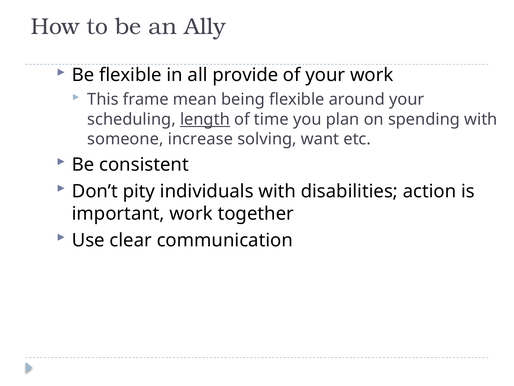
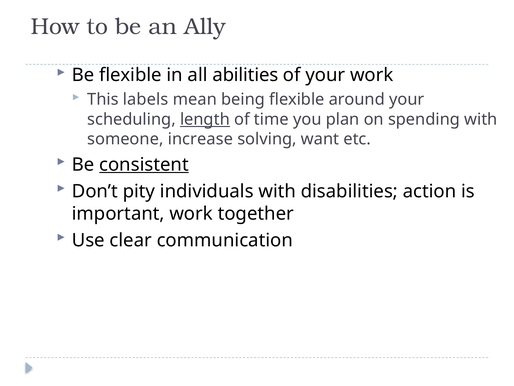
provide: provide -> abilities
frame: frame -> labels
consistent underline: none -> present
